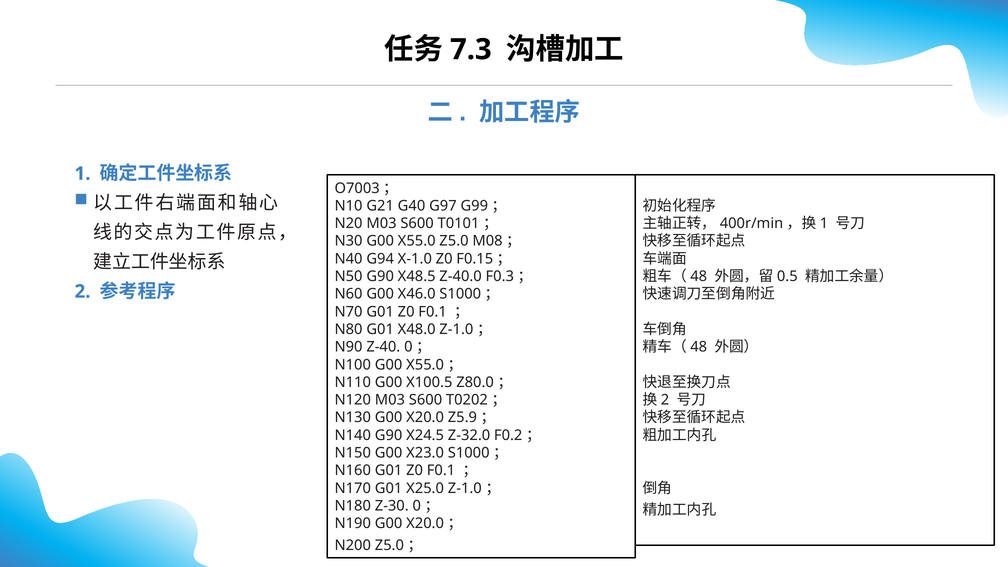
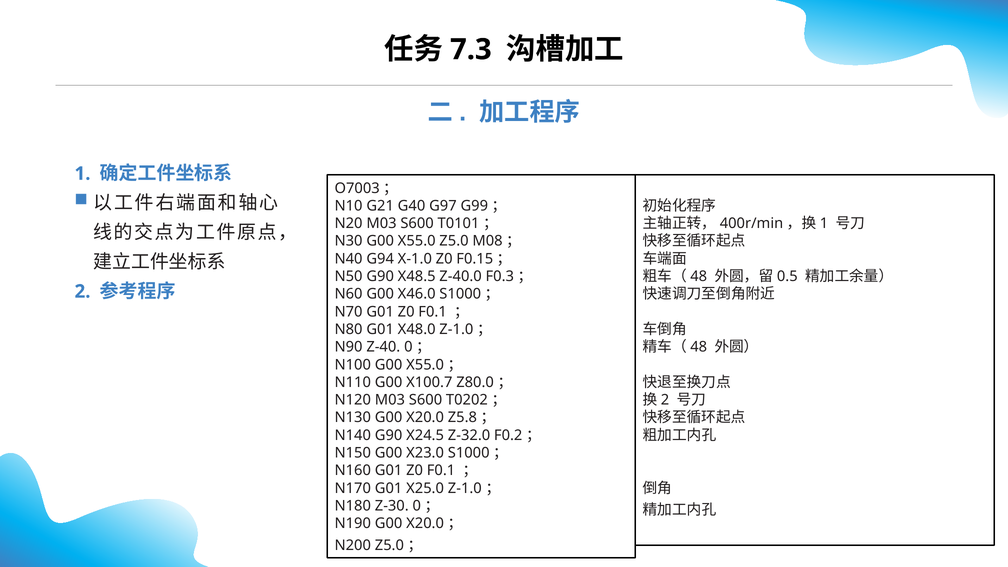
X100.5: X100.5 -> X100.7
Z5.9: Z5.9 -> Z5.8
